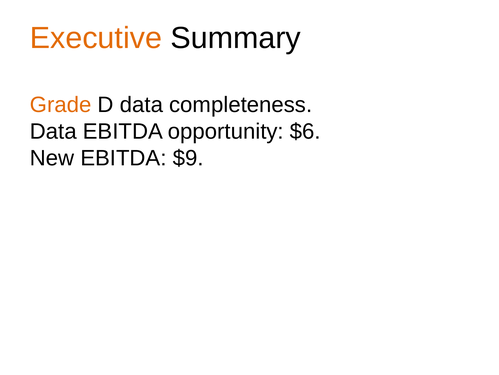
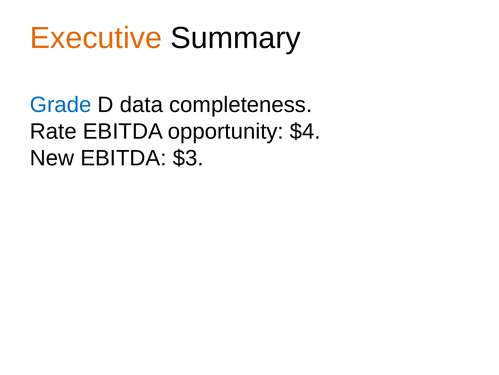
Grade colour: orange -> blue
Data at (53, 131): Data -> Rate
$6: $6 -> $4
$9: $9 -> $3
